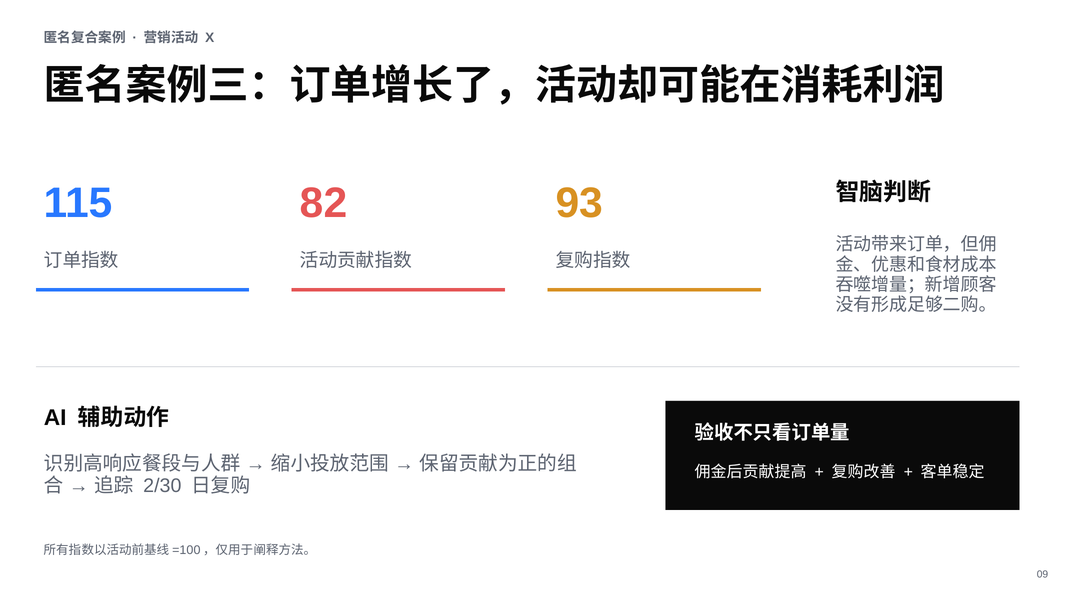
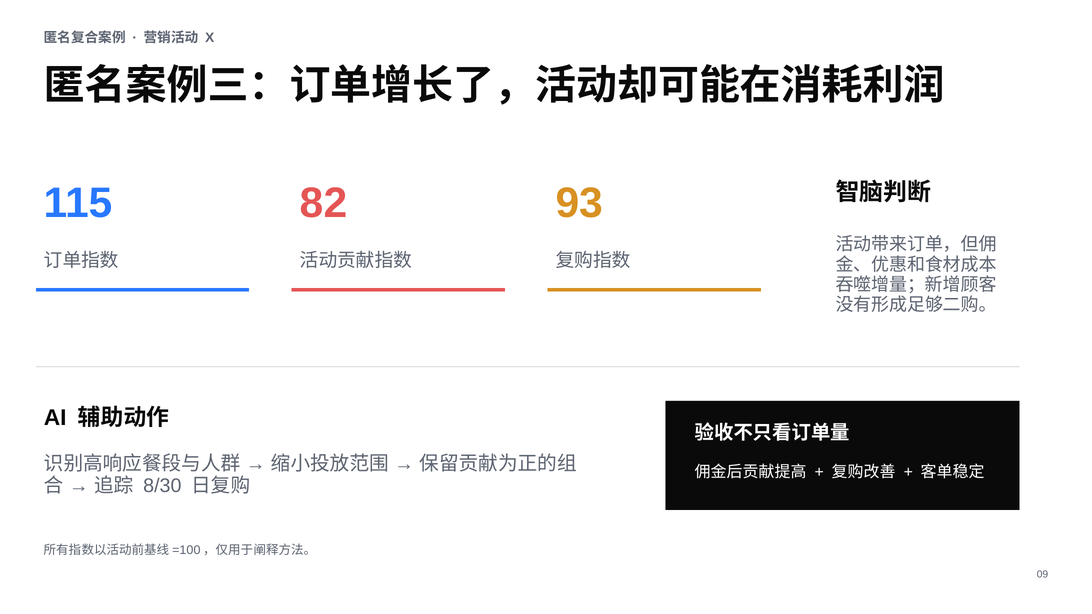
2/30: 2/30 -> 8/30
